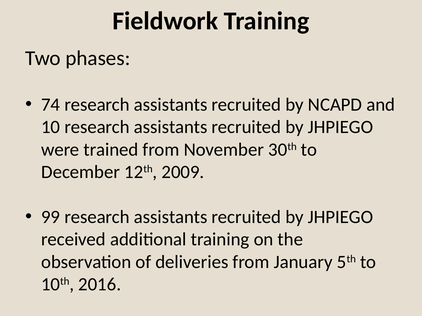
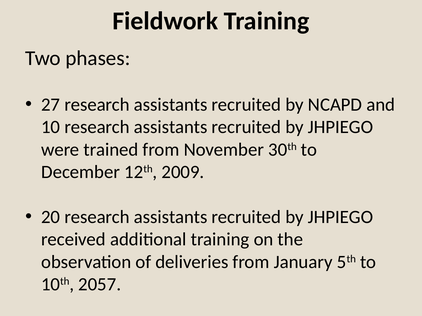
74: 74 -> 27
99: 99 -> 20
2016: 2016 -> 2057
